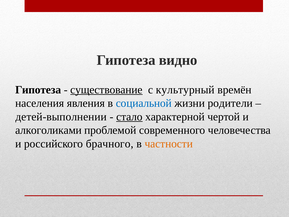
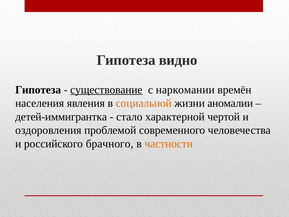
культурный: культурный -> наркомании
социальной colour: blue -> orange
родители: родители -> аномалии
детей-выполнении: детей-выполнении -> детей-иммигрантка
стало underline: present -> none
алкоголиками: алкоголиками -> оздоровления
